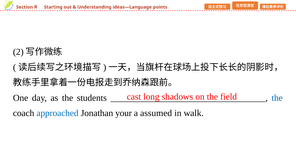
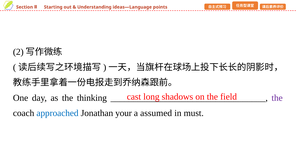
students: students -> thinking
the at (277, 98) colour: blue -> purple
walk: walk -> must
